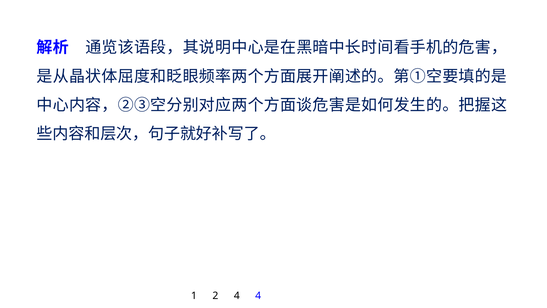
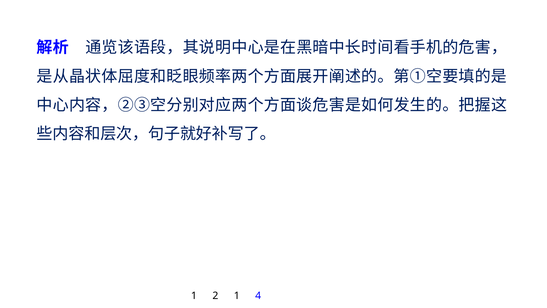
2 4: 4 -> 1
